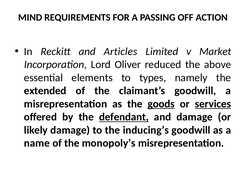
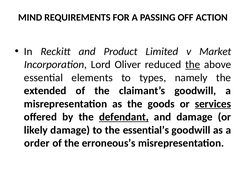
Articles: Articles -> Product
the at (193, 65) underline: none -> present
goods underline: present -> none
inducing’s: inducing’s -> essential’s
name: name -> order
monopoly’s: monopoly’s -> erroneous’s
